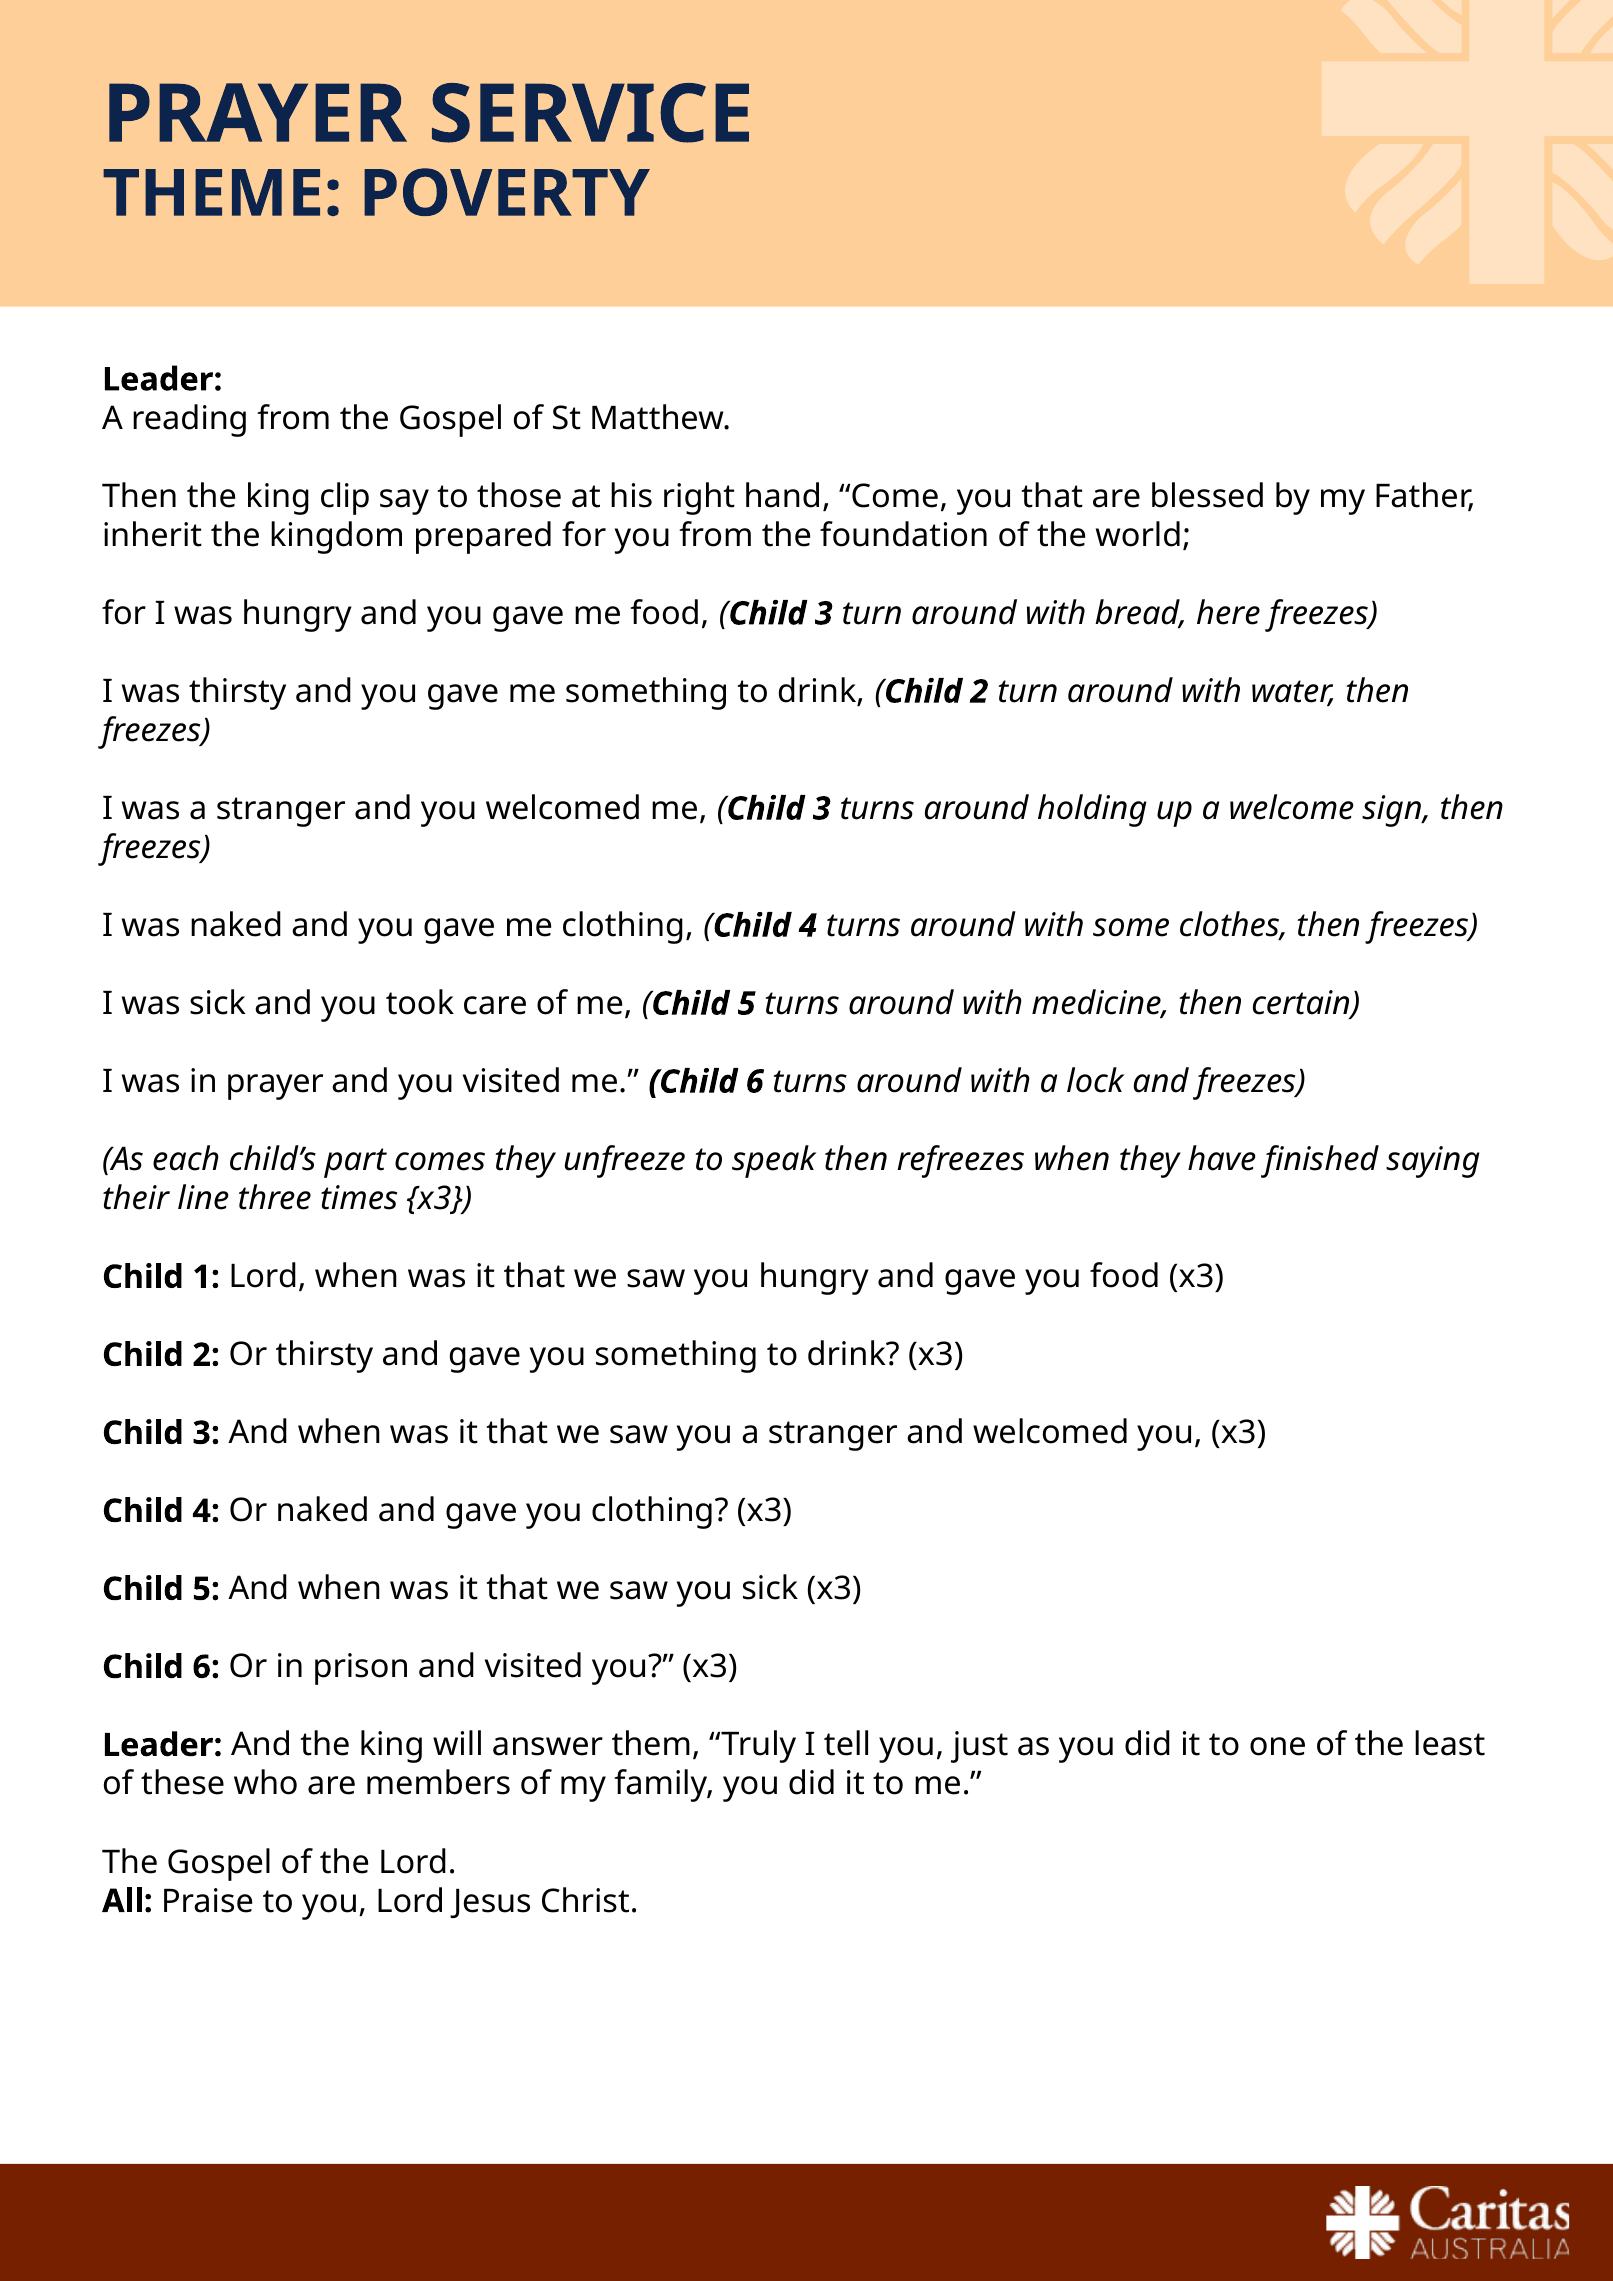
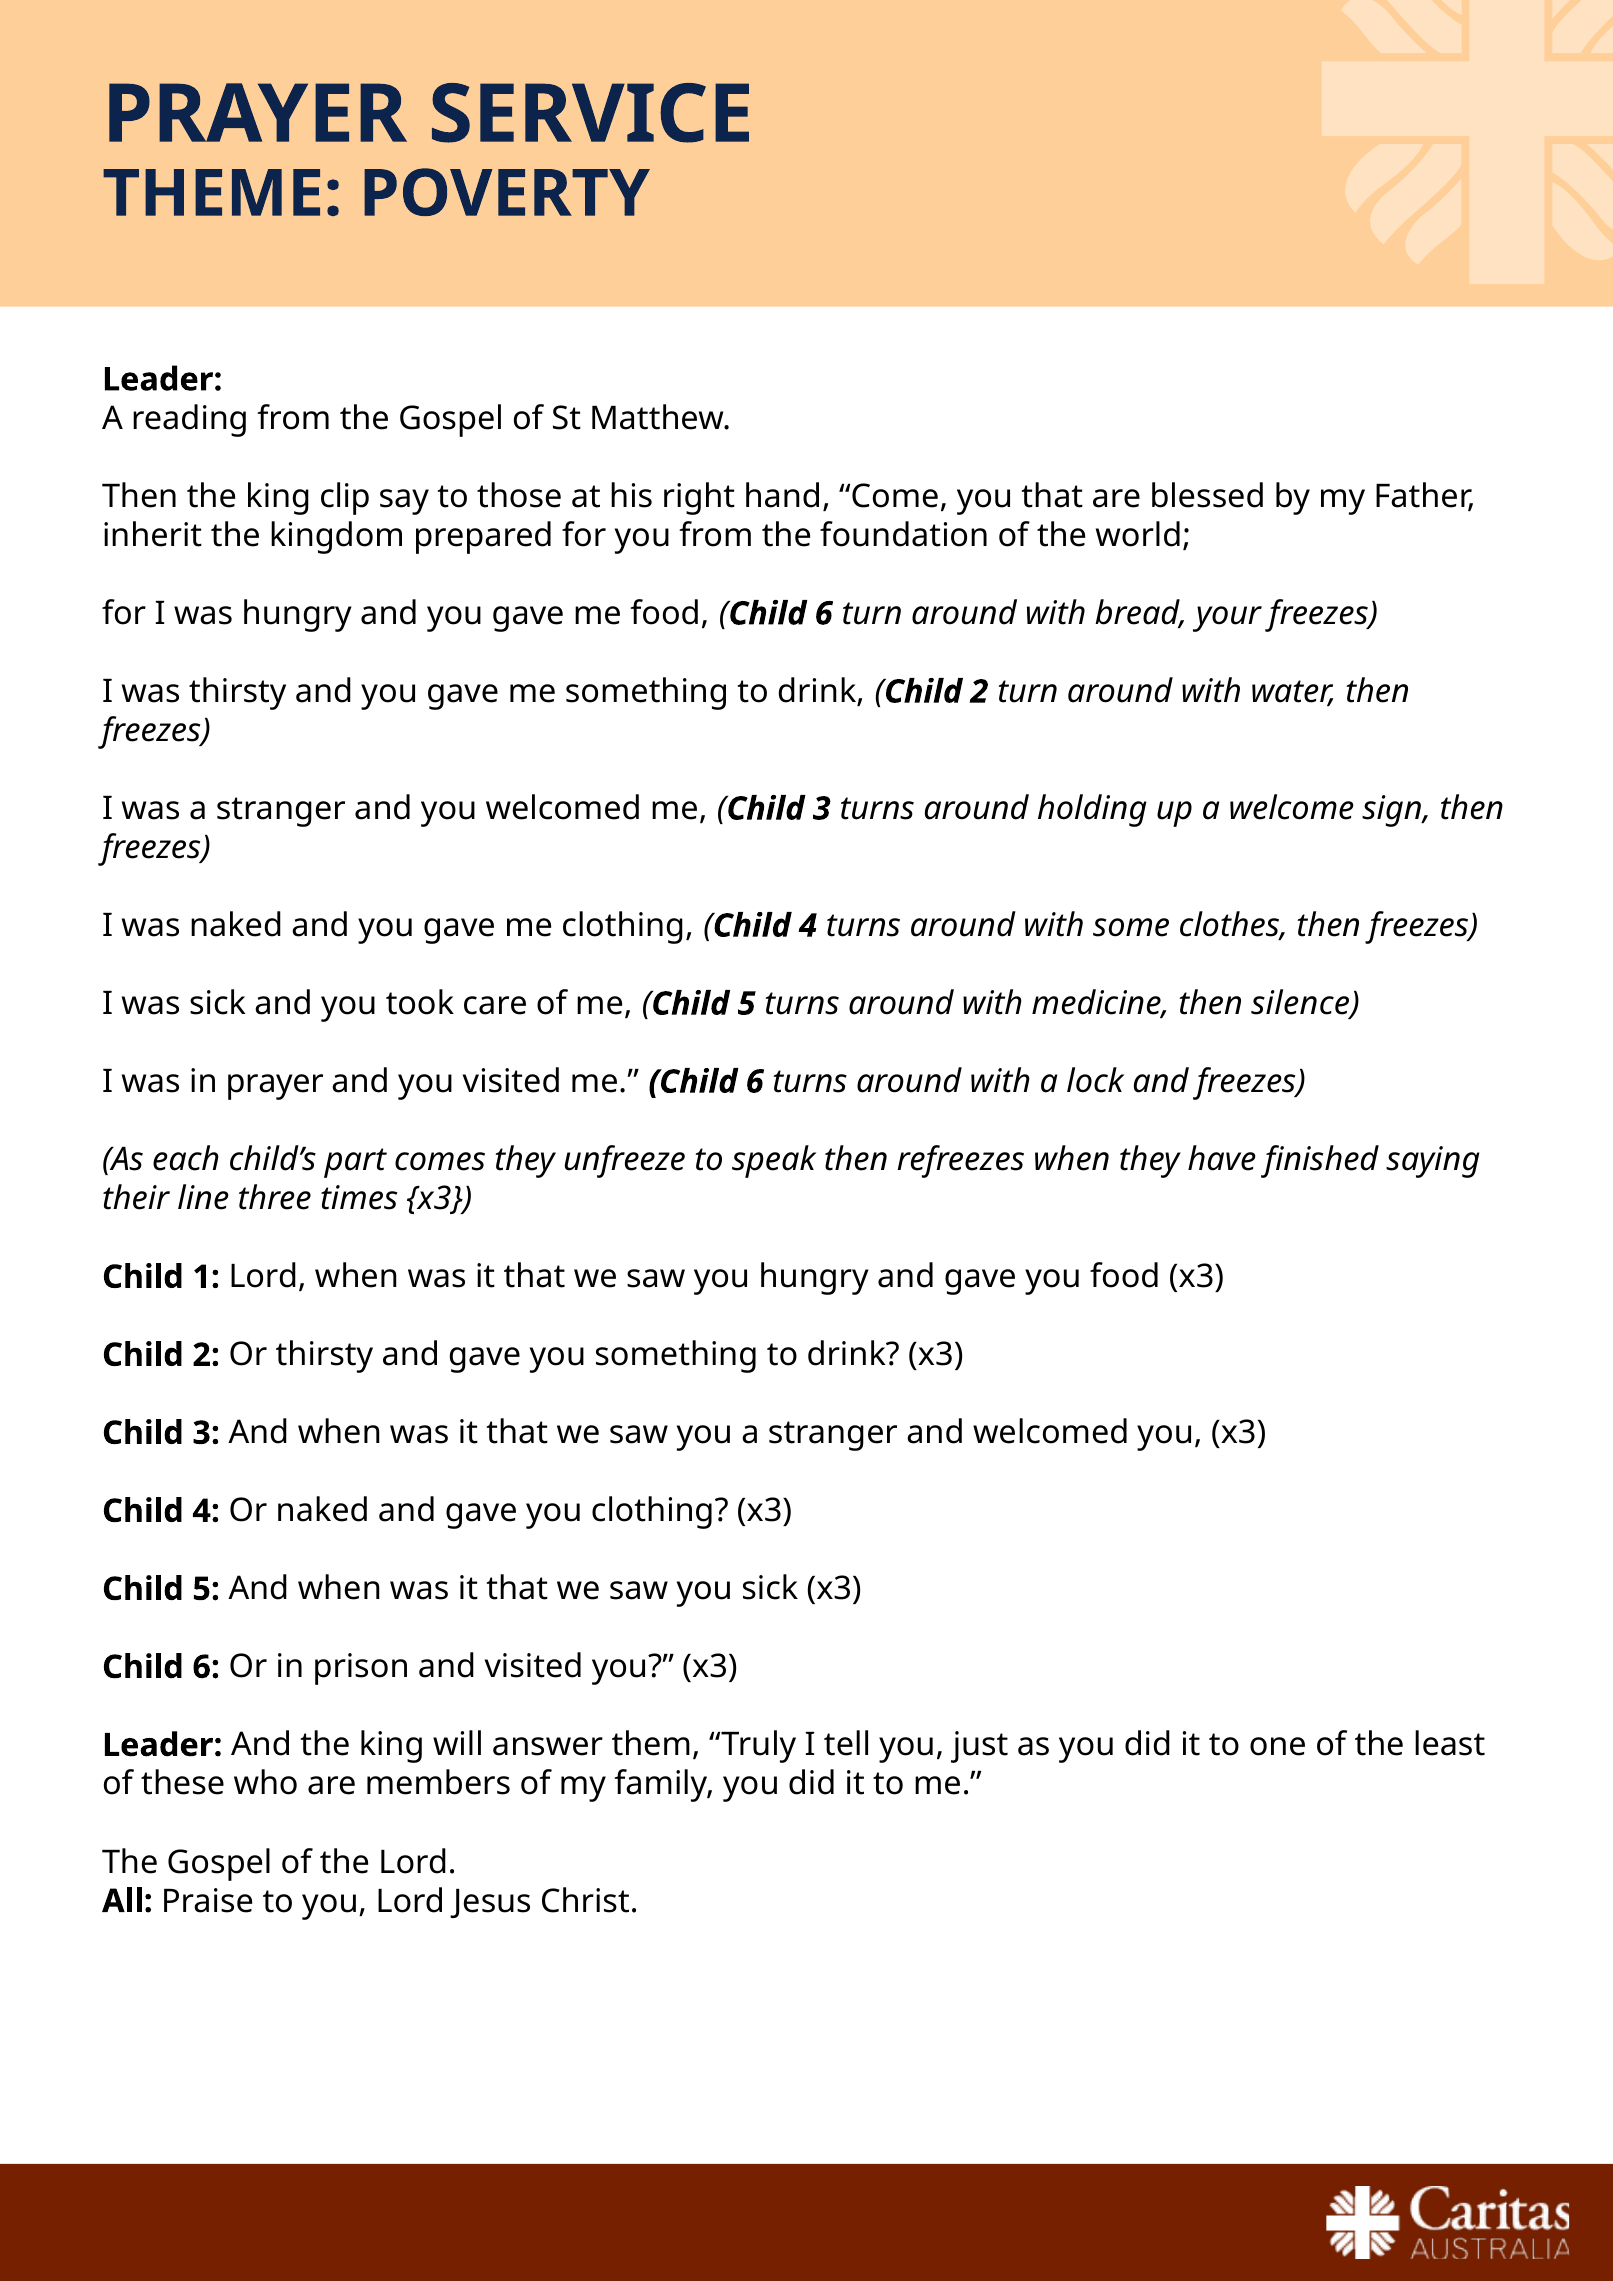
food Child 3: 3 -> 6
here: here -> your
certain: certain -> silence
